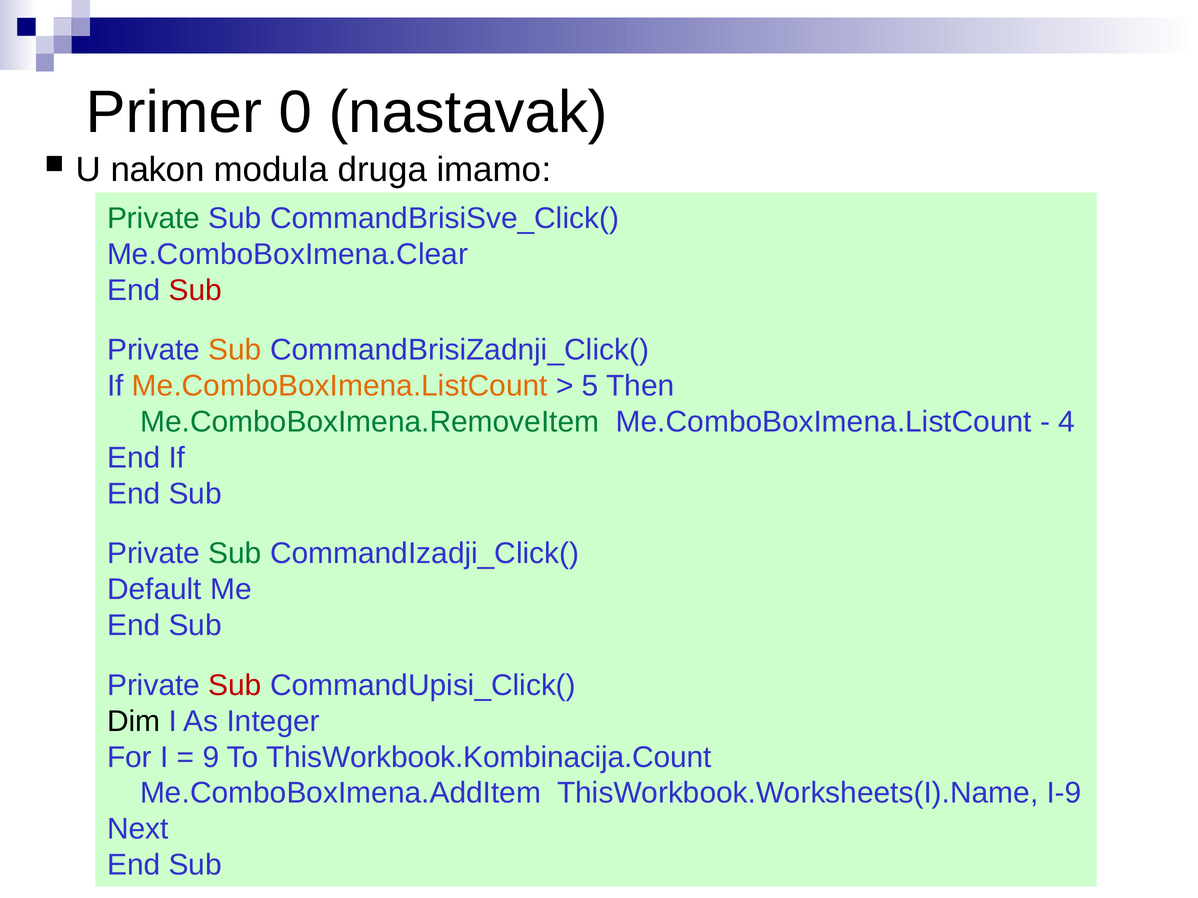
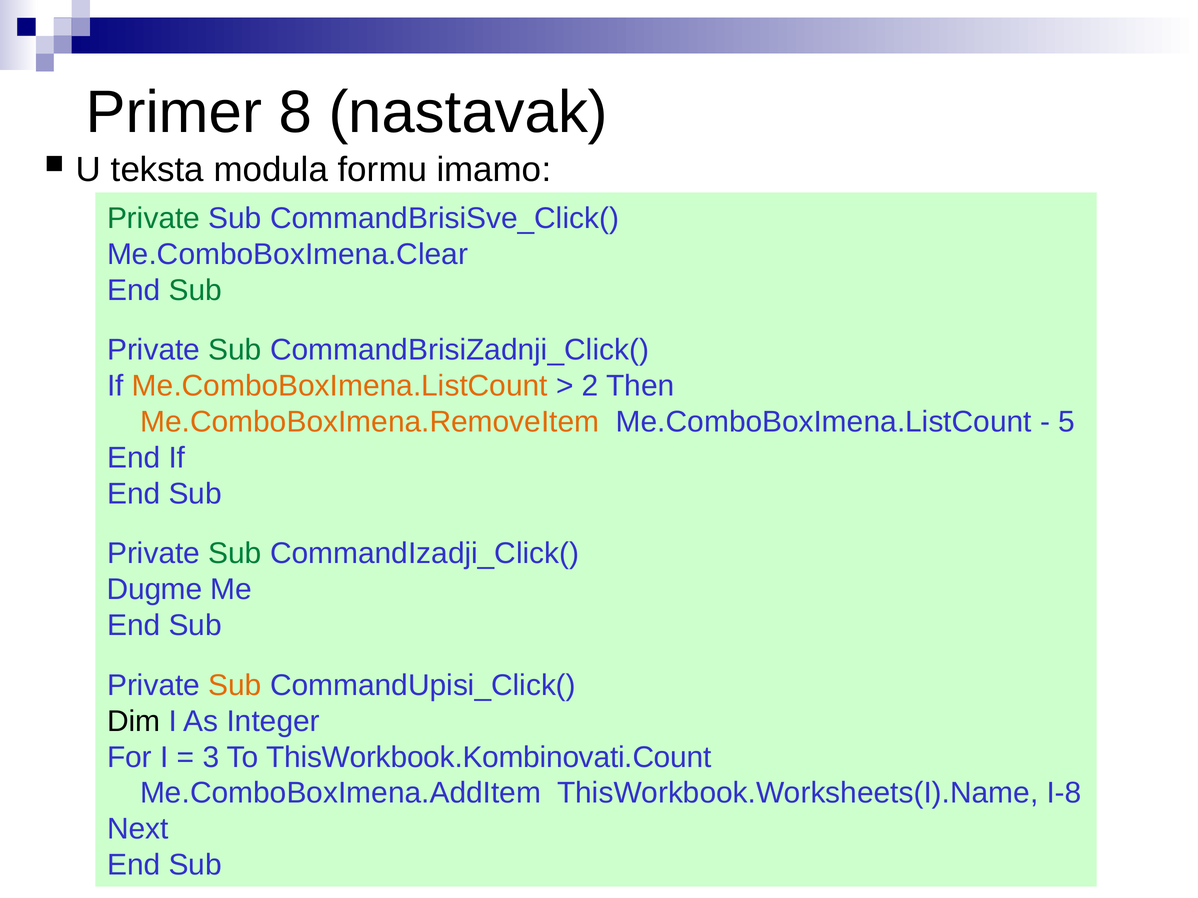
0: 0 -> 8
nakon: nakon -> teksta
druga: druga -> formu
Sub at (195, 290) colour: red -> green
Sub at (235, 350) colour: orange -> green
5: 5 -> 2
Me.ComboBoxImena.RemoveItem colour: green -> orange
4: 4 -> 5
Default: Default -> Dugme
Sub at (235, 686) colour: red -> orange
9: 9 -> 3
ThisWorkbook.Kombinacija.Count: ThisWorkbook.Kombinacija.Count -> ThisWorkbook.Kombinovati.Count
I-9: I-9 -> I-8
